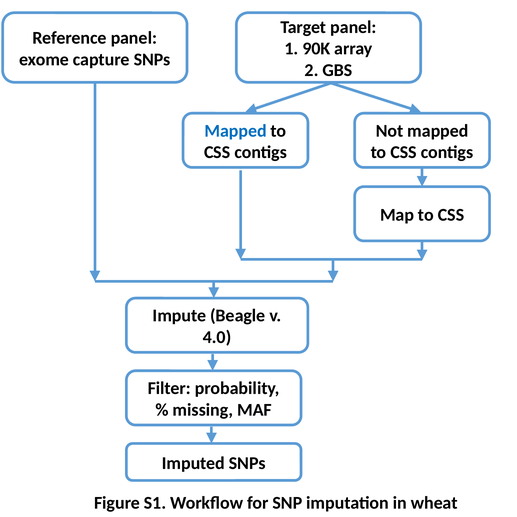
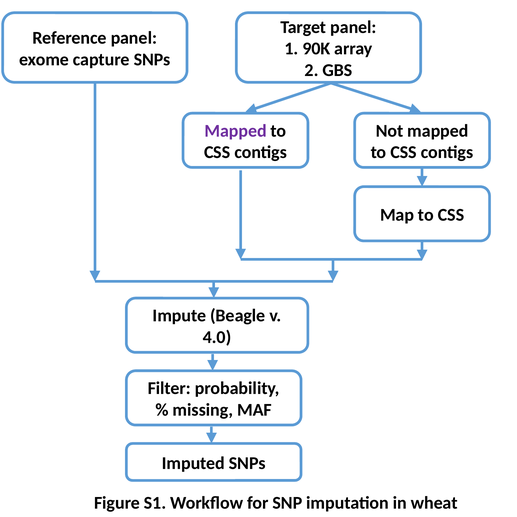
Mapped at (236, 131) colour: blue -> purple
